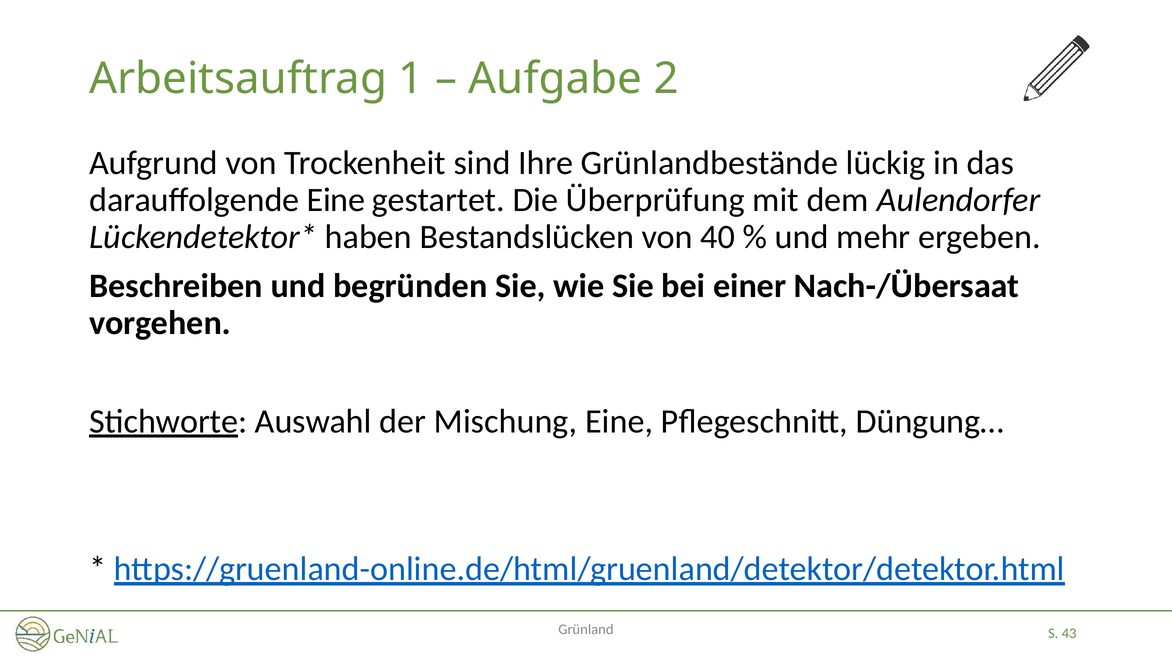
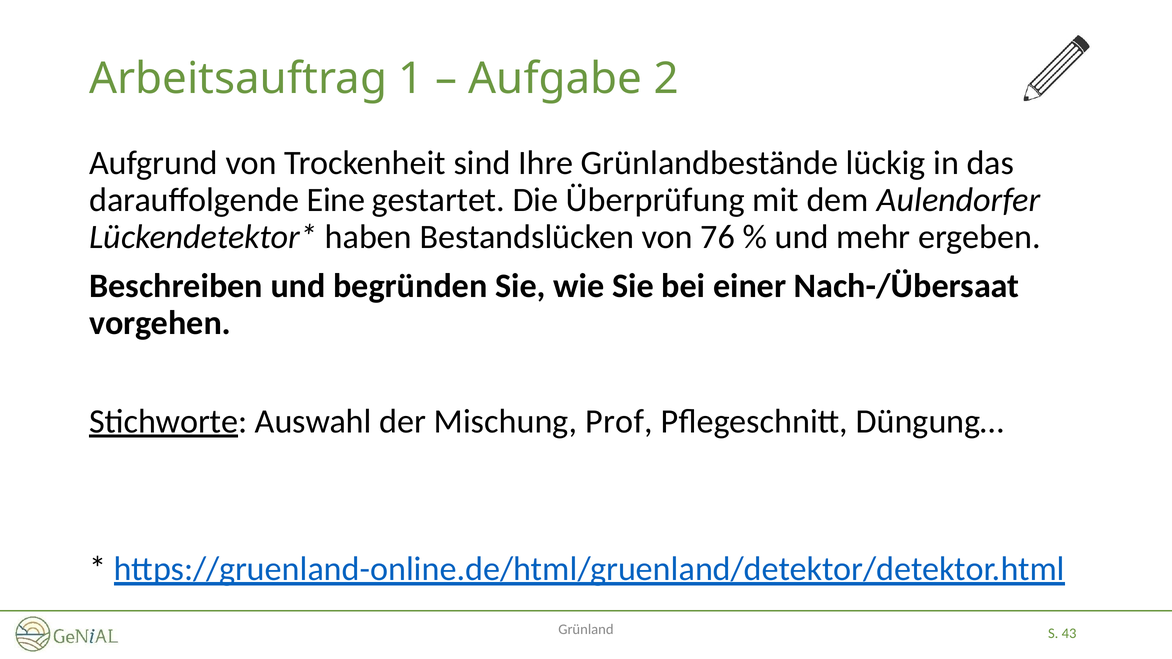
40: 40 -> 76
Mischung Eine: Eine -> Prof
